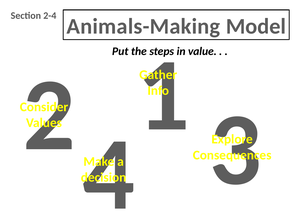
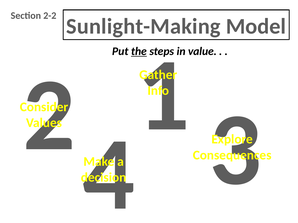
2-4: 2-4 -> 2-2
Animals-Making: Animals-Making -> Sunlight-Making
the underline: none -> present
